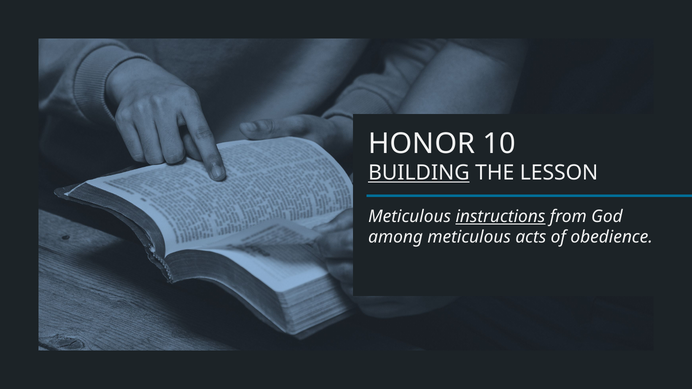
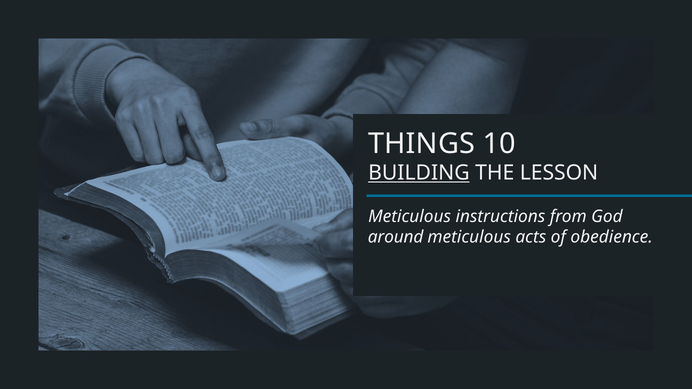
HONOR: HONOR -> THINGS
instructions underline: present -> none
among: among -> around
